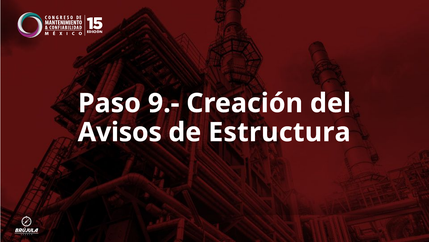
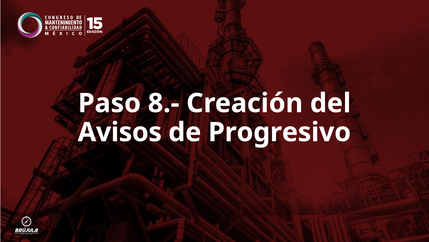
9.-: 9.- -> 8.-
Estructura: Estructura -> Progresivo
